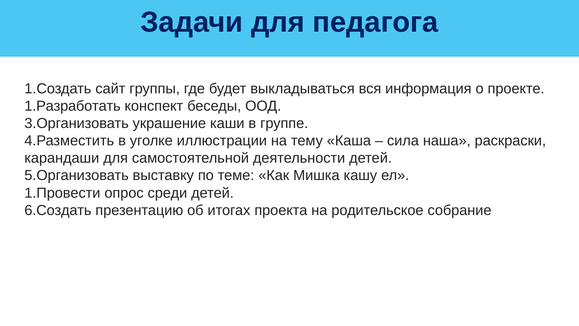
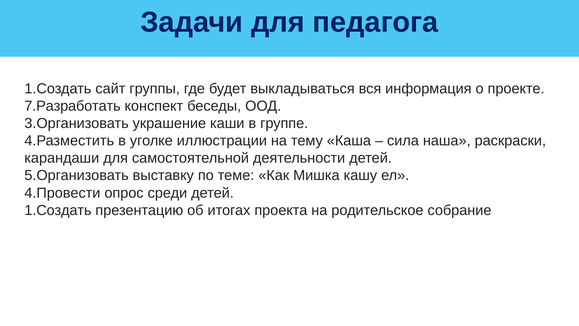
1.Разработать: 1.Разработать -> 7.Разработать
1.Провести: 1.Провести -> 4.Провести
6.Создать at (58, 210): 6.Создать -> 1.Создать
